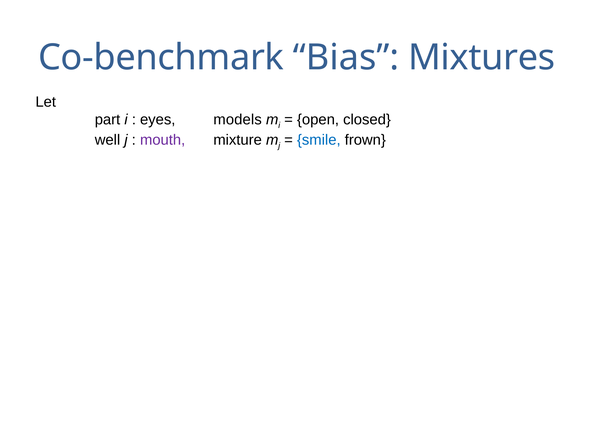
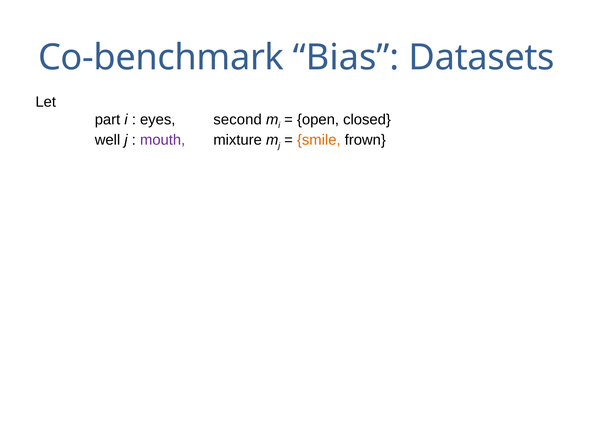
Mixtures: Mixtures -> Datasets
models: models -> second
smile colour: blue -> orange
